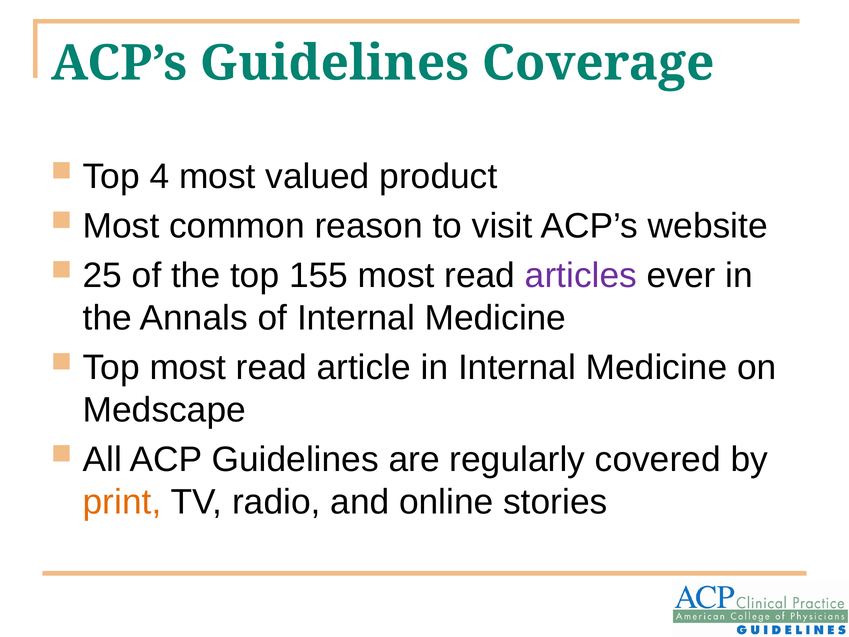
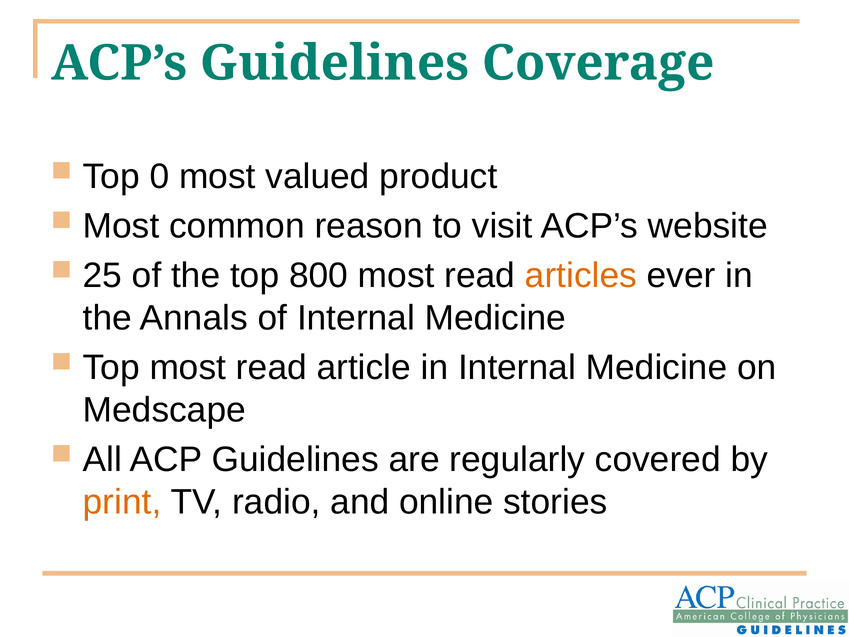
4: 4 -> 0
155: 155 -> 800
articles colour: purple -> orange
